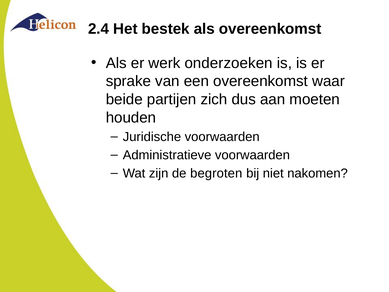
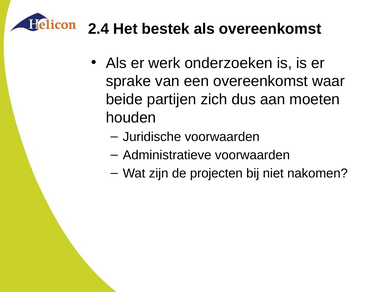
begroten: begroten -> projecten
